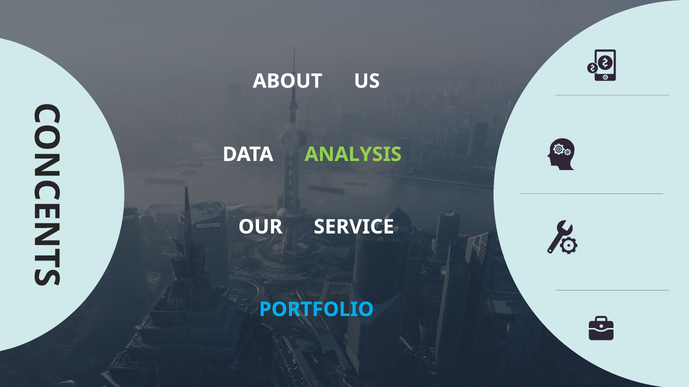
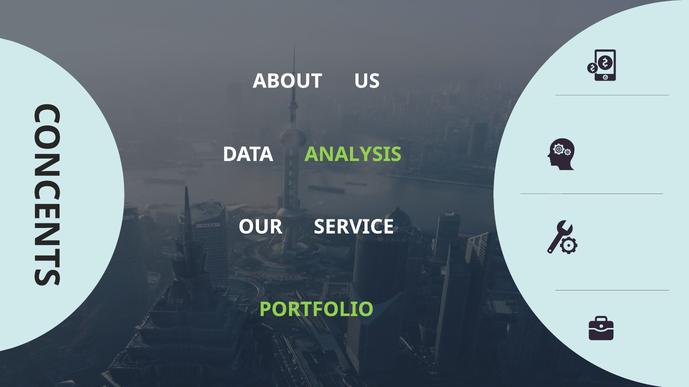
PORTFOLIO colour: light blue -> light green
